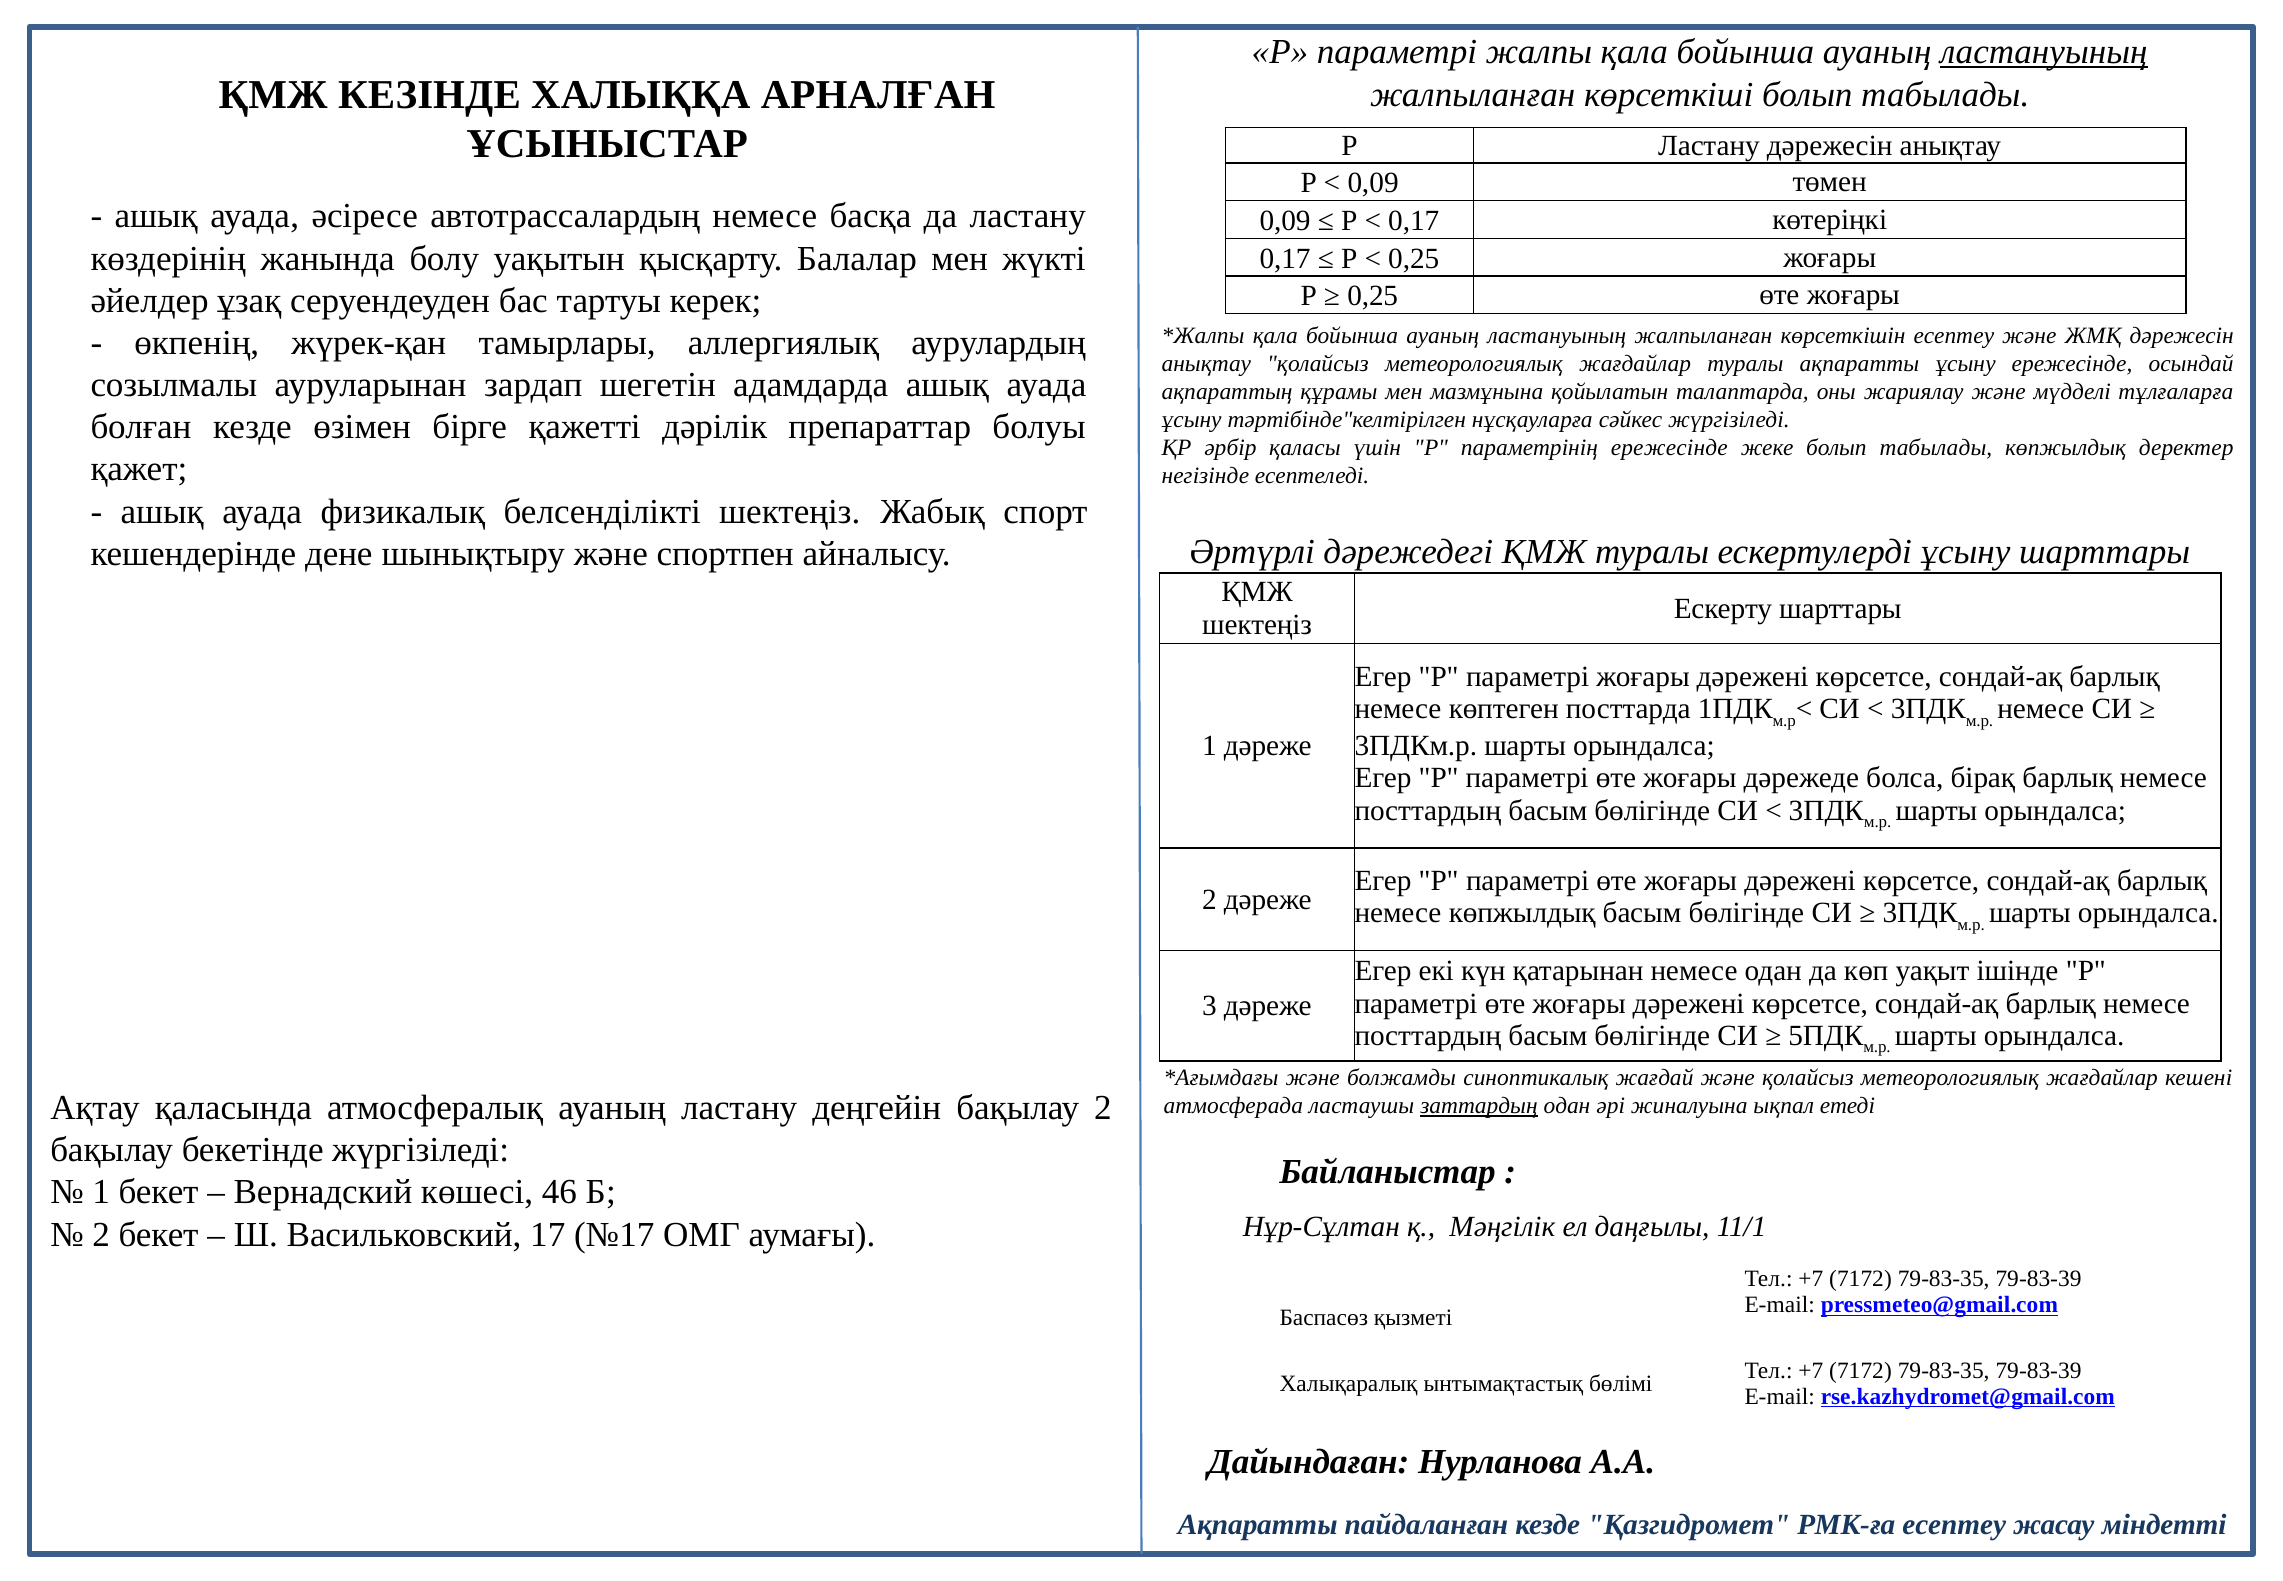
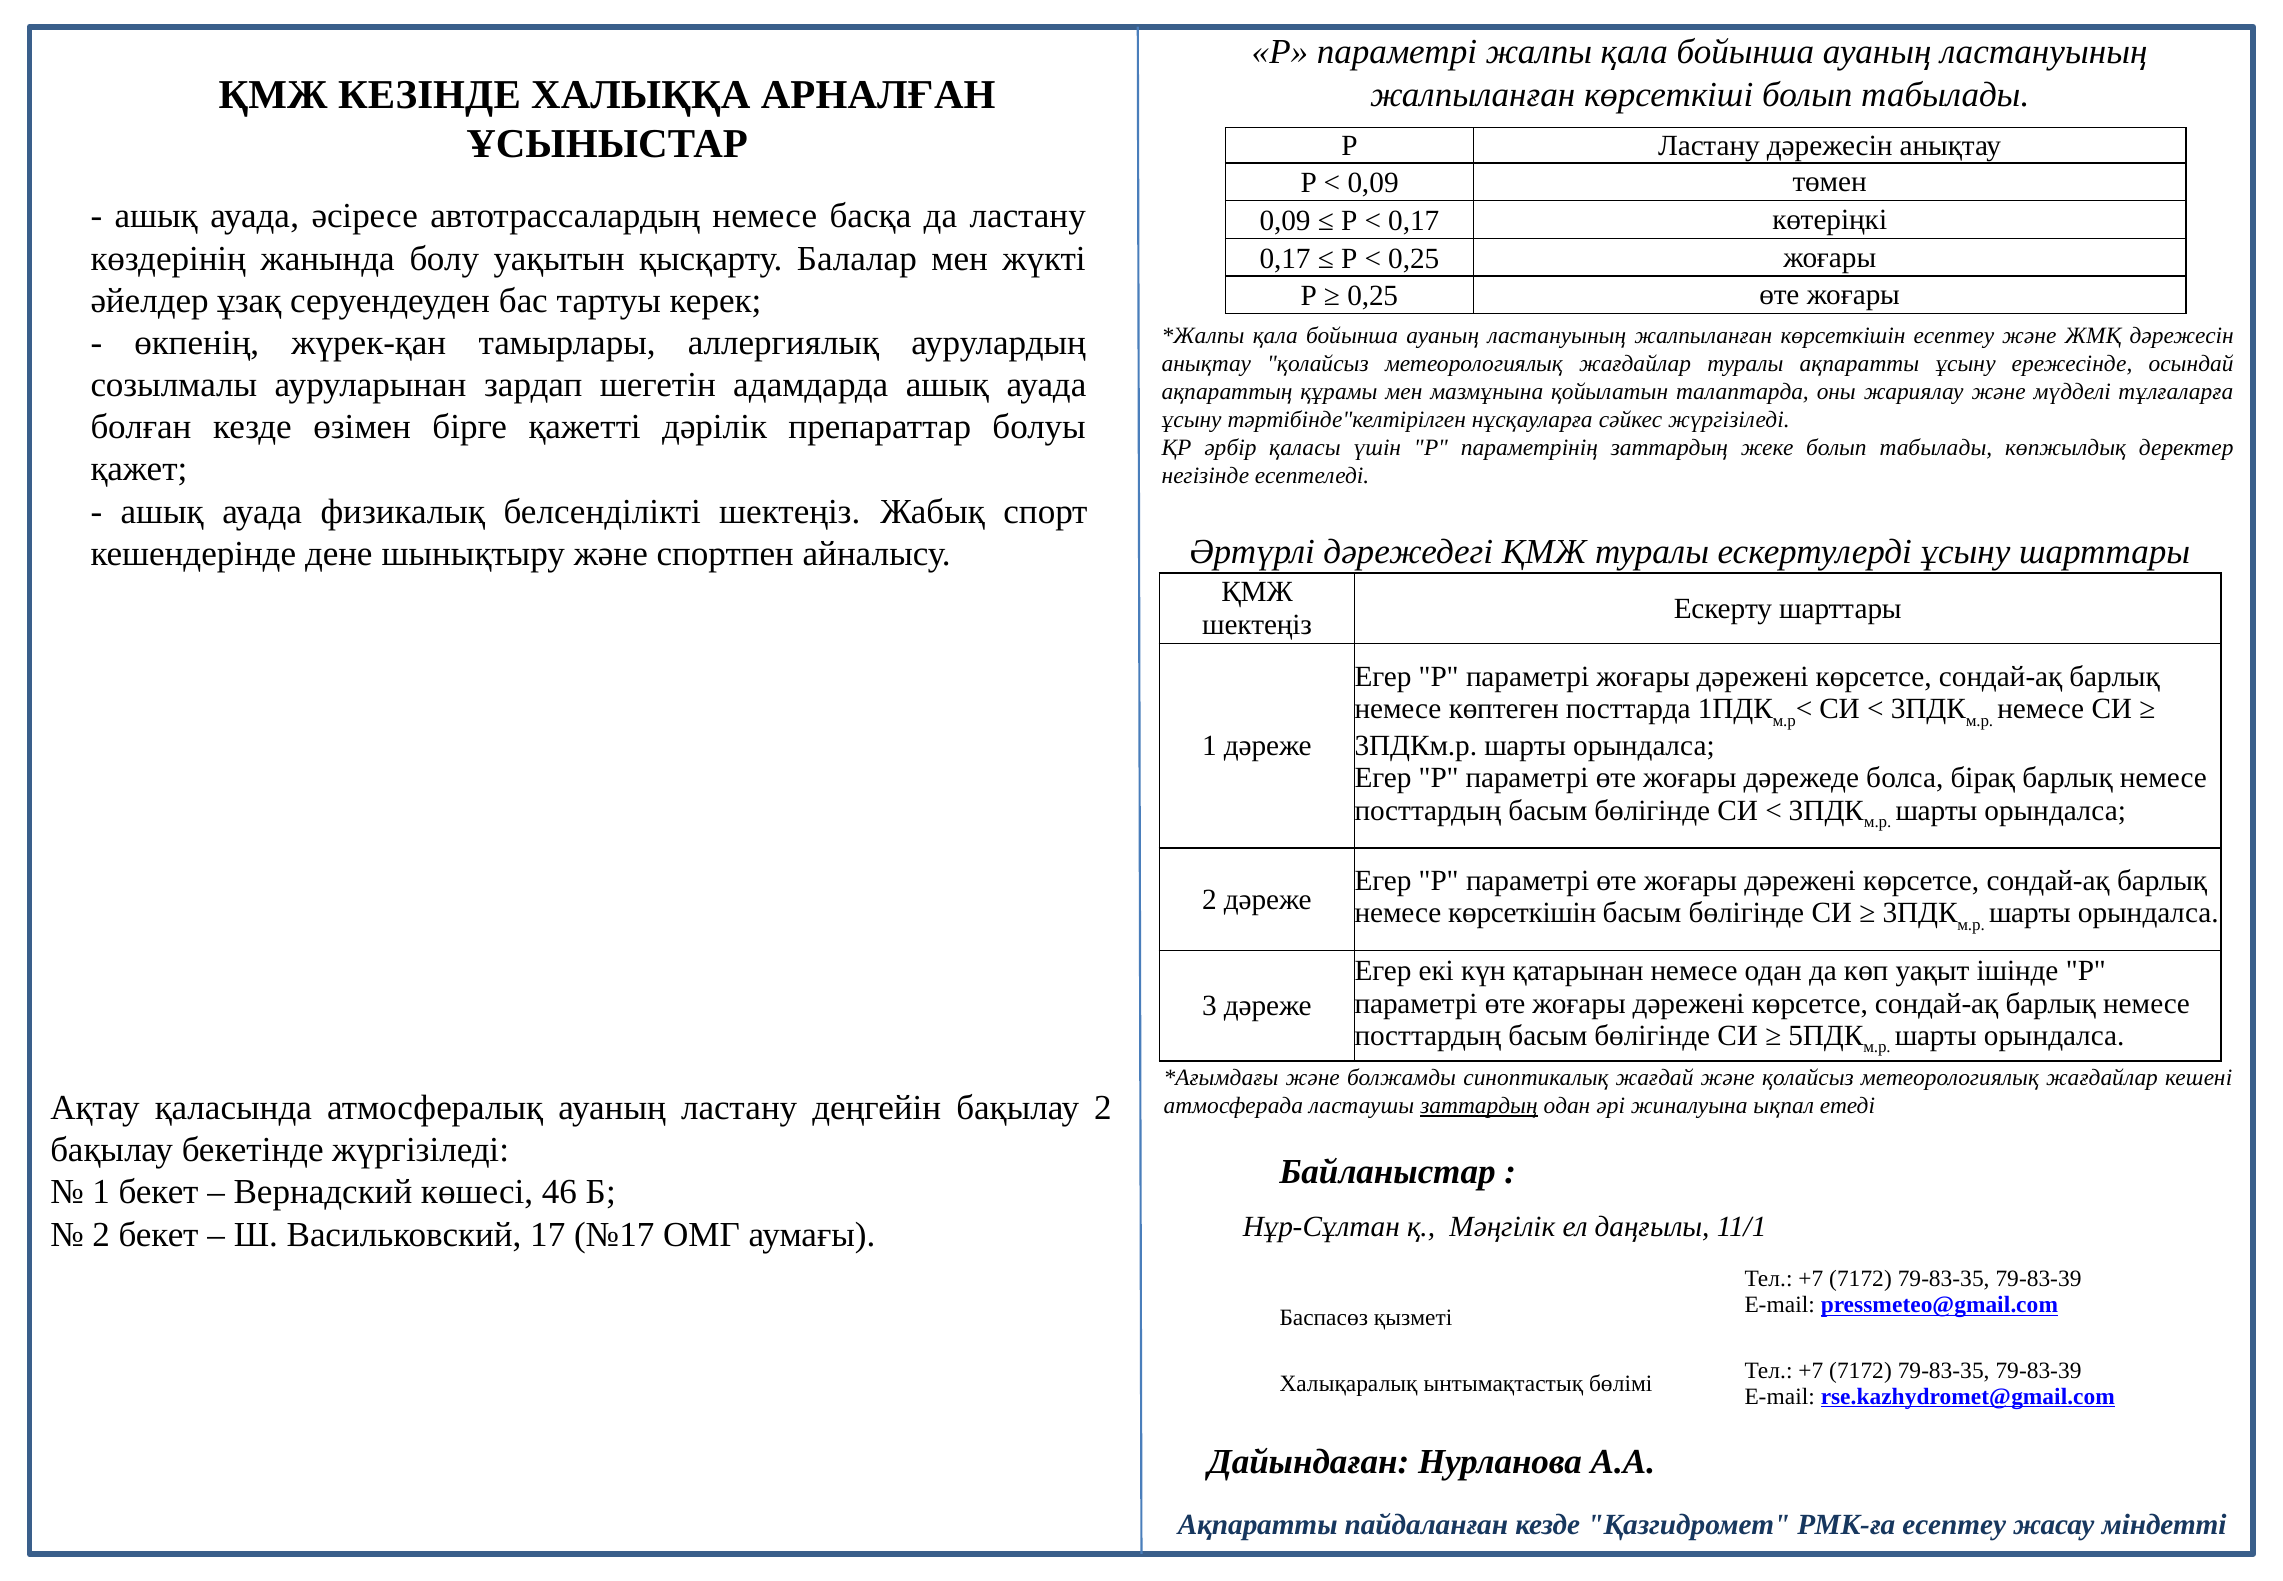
ластануының at (2044, 52) underline: present -> none
параметрінің ережесінде: ережесінде -> заттардың
немесе көпжылдық: көпжылдық -> көрсеткішін
